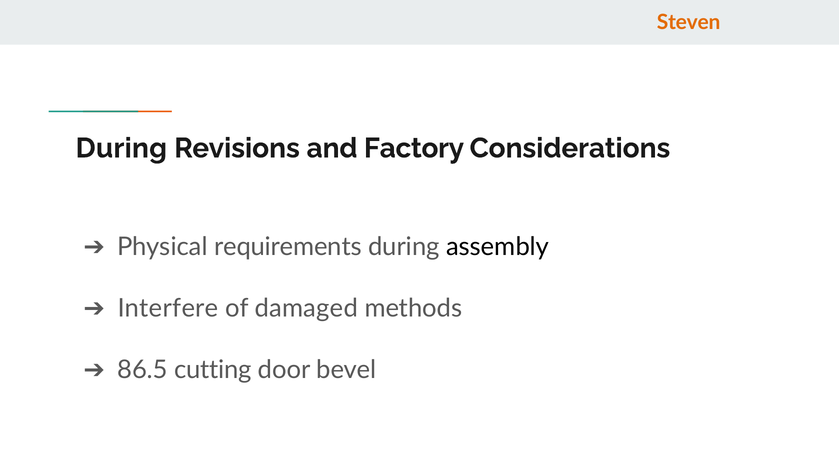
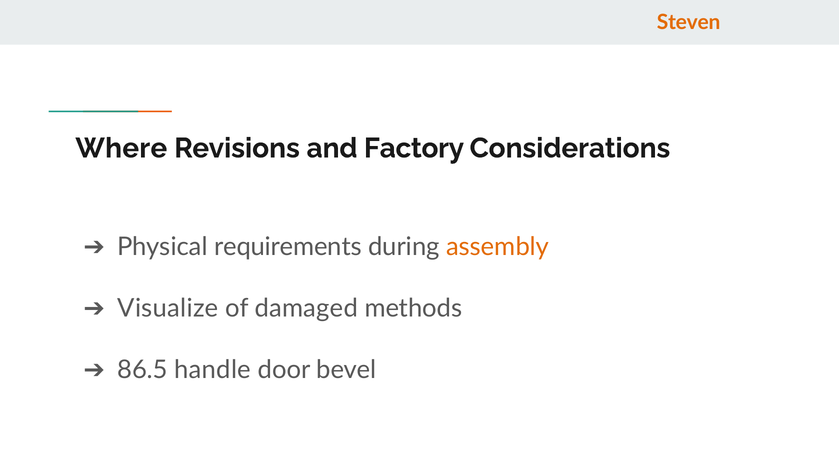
During at (121, 148): During -> Where
assembly colour: black -> orange
Interfere: Interfere -> Visualize
cutting: cutting -> handle
